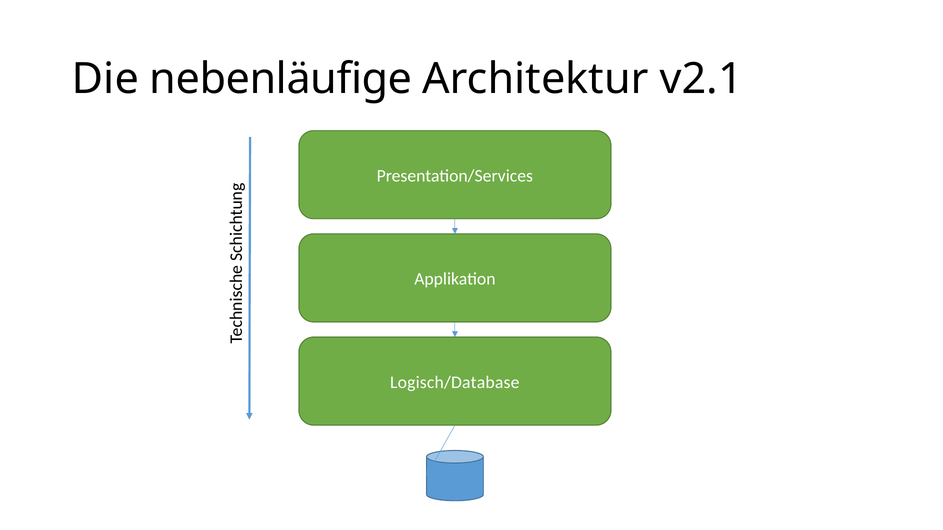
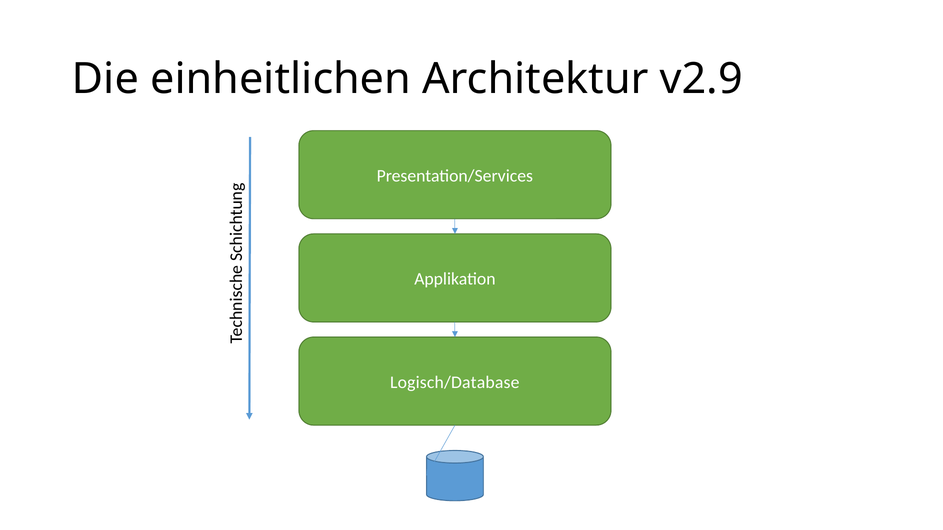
nebenläufige: nebenläufige -> einheitlichen
v2.1: v2.1 -> v2.9
